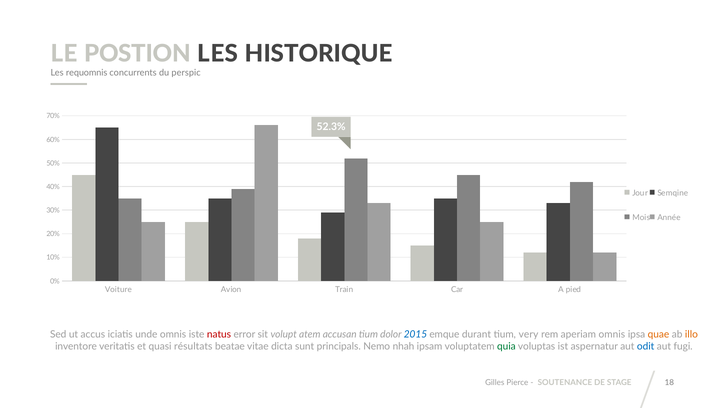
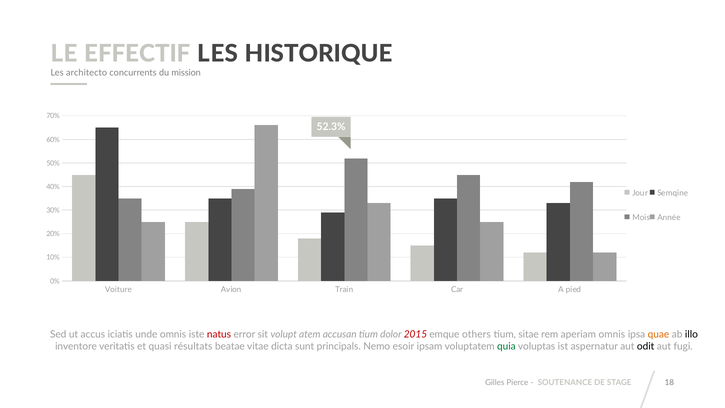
POSTION: POSTION -> EFFECTIF
requomnis: requomnis -> architecto
perspic: perspic -> mission
2015 colour: blue -> red
durant: durant -> others
very: very -> sitae
illo colour: orange -> black
nhah: nhah -> esoir
odit colour: blue -> black
